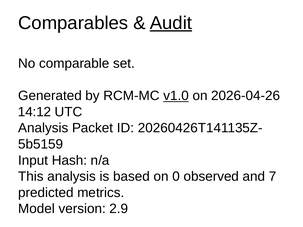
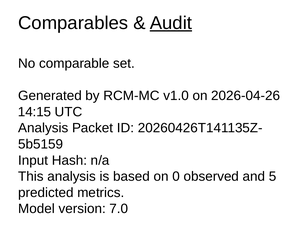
v1.0 underline: present -> none
14:12: 14:12 -> 14:15
7: 7 -> 5
2.9: 2.9 -> 7.0
